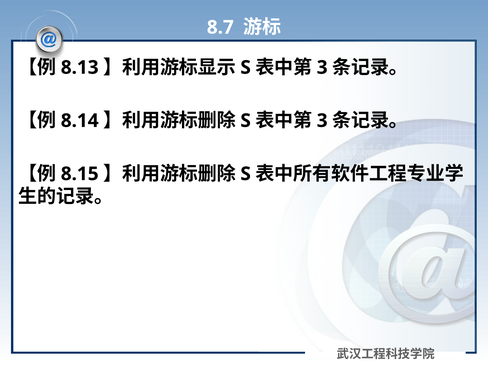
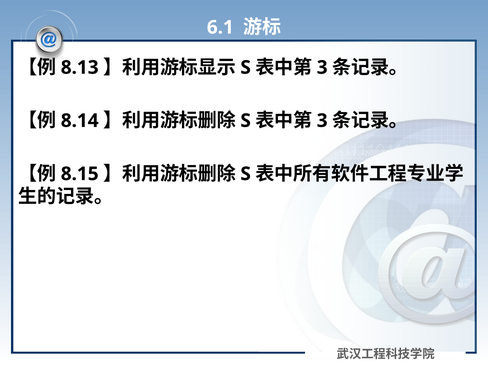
8.7: 8.7 -> 6.1
